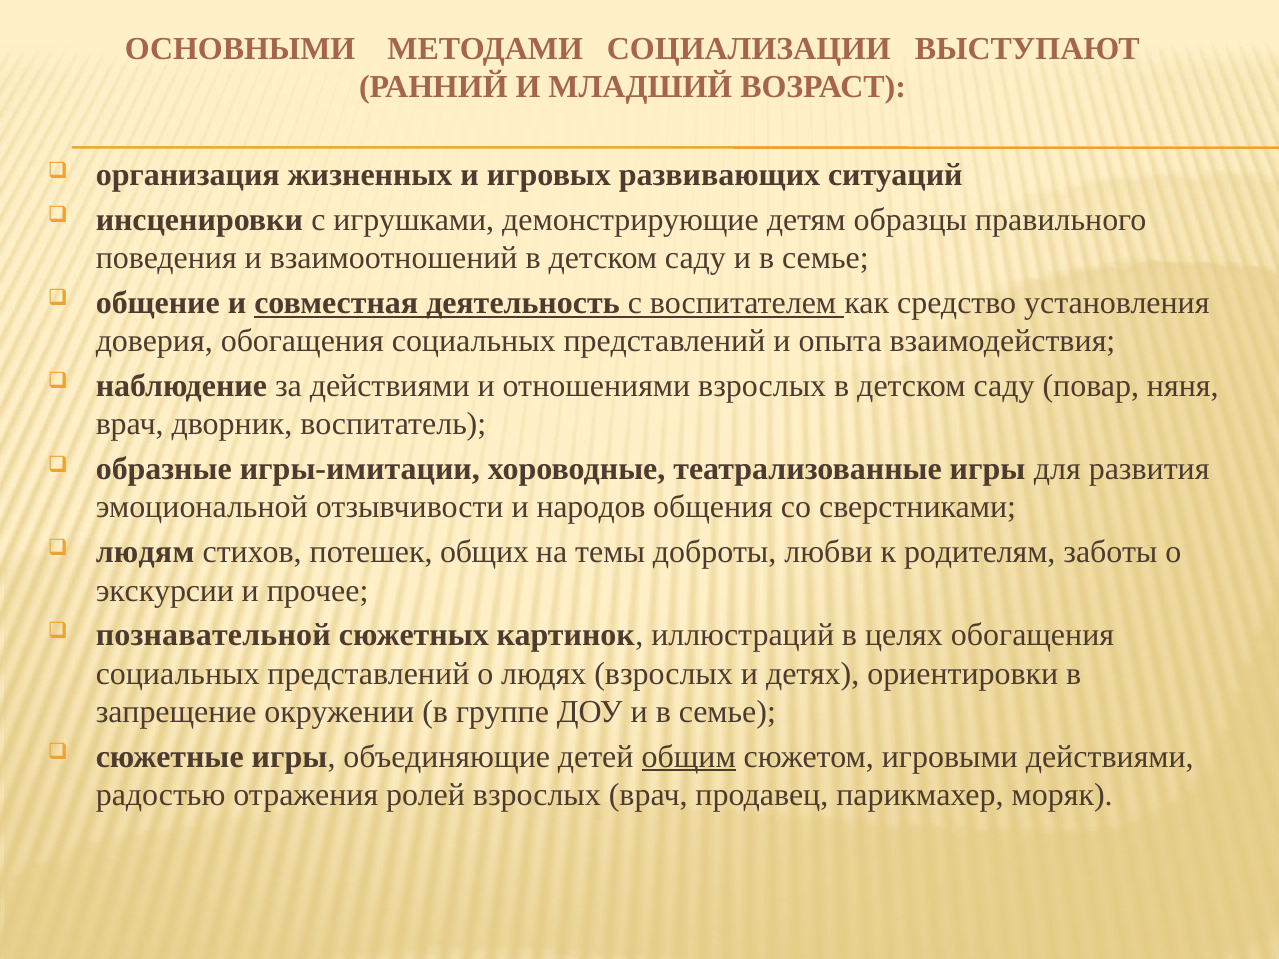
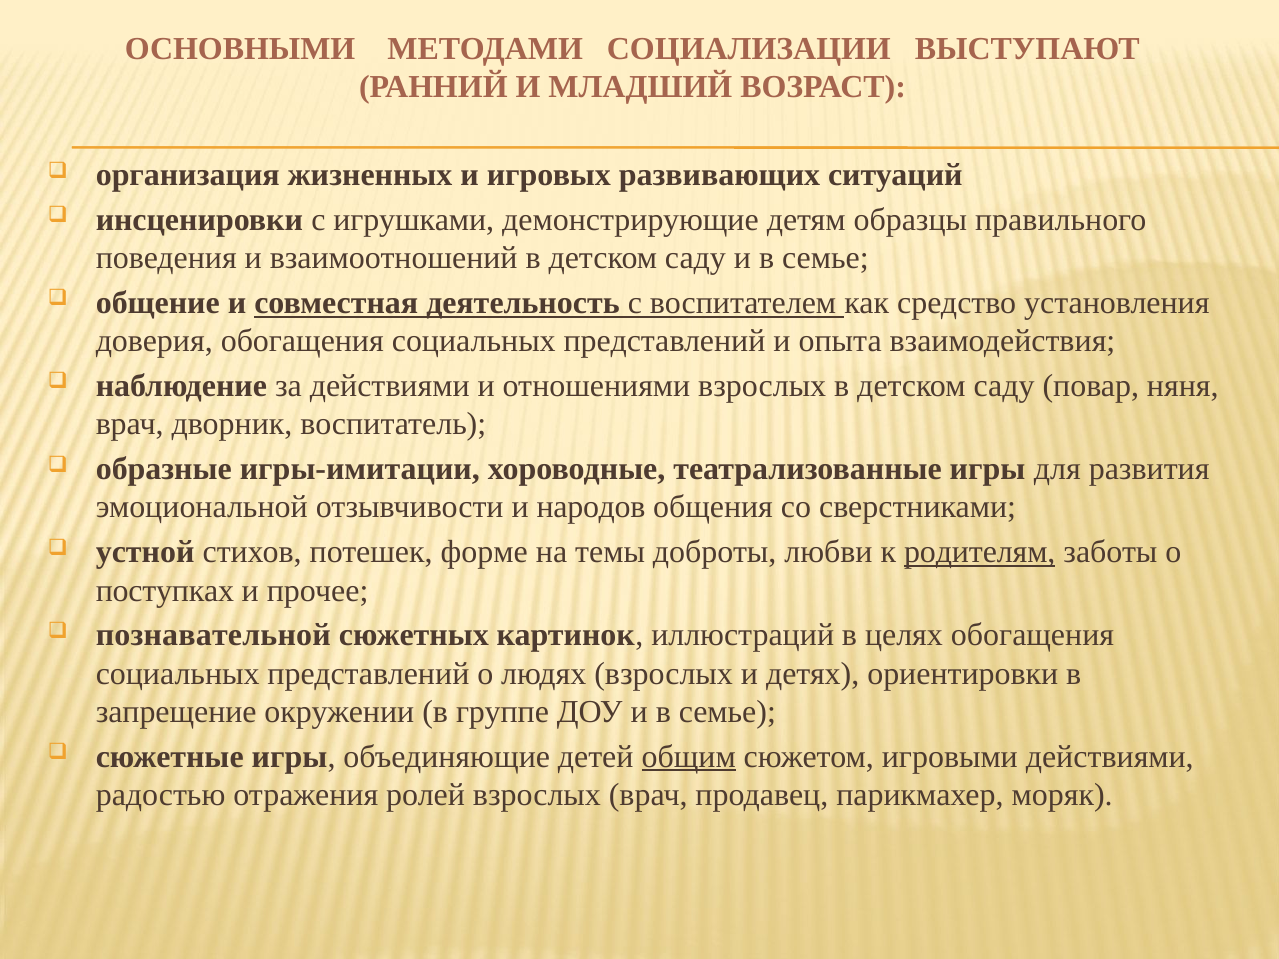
людям: людям -> устной
общих: общих -> форме
родителям underline: none -> present
экскурсии: экскурсии -> поступках
